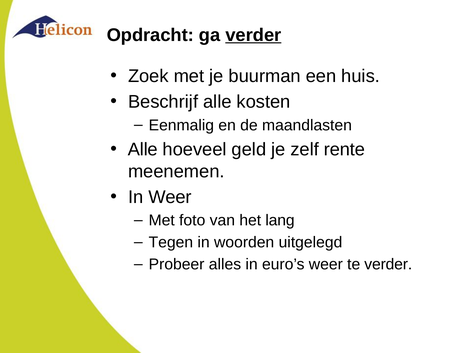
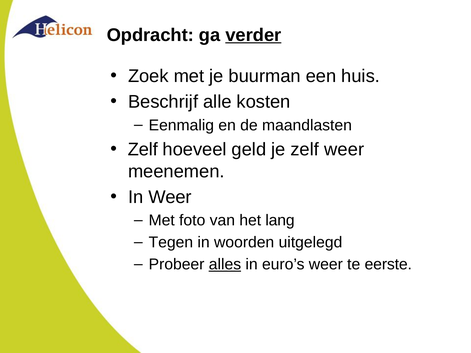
Alle at (143, 150): Alle -> Zelf
zelf rente: rente -> weer
alles underline: none -> present
te verder: verder -> eerste
